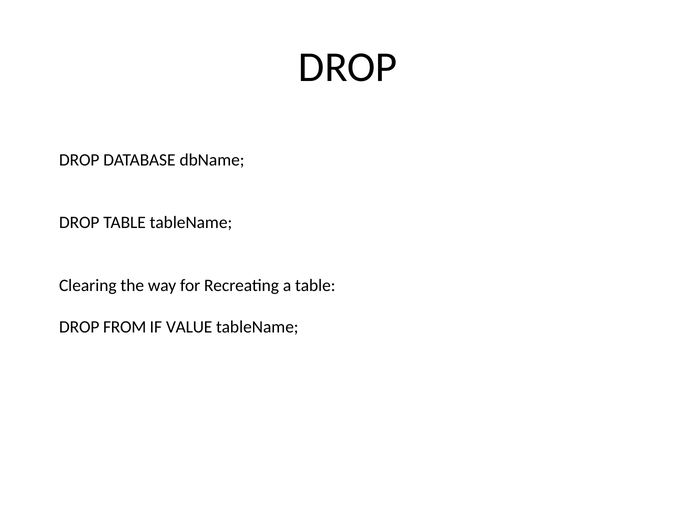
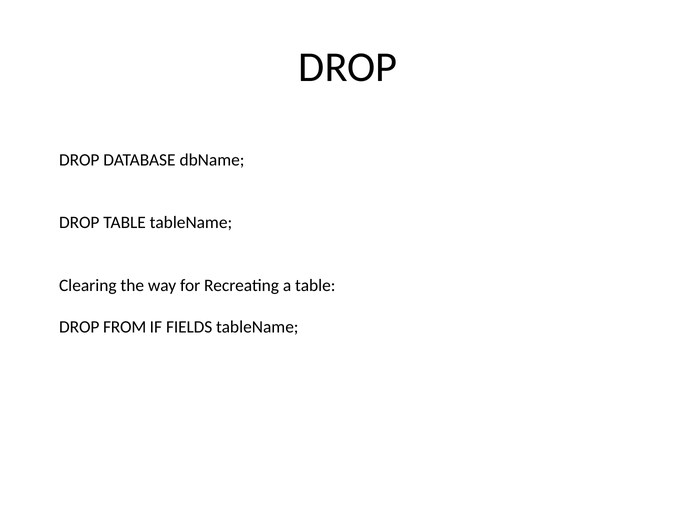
VALUE: VALUE -> FIELDS
